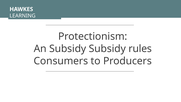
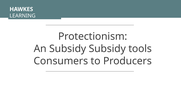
rules: rules -> tools
